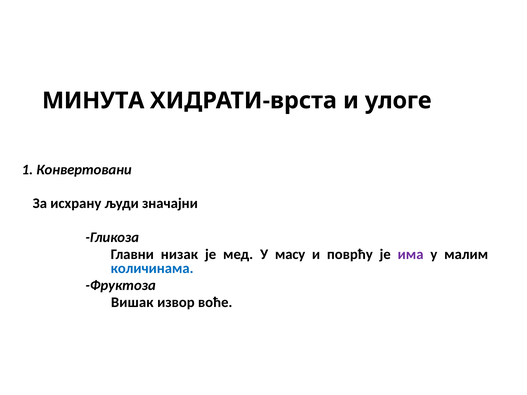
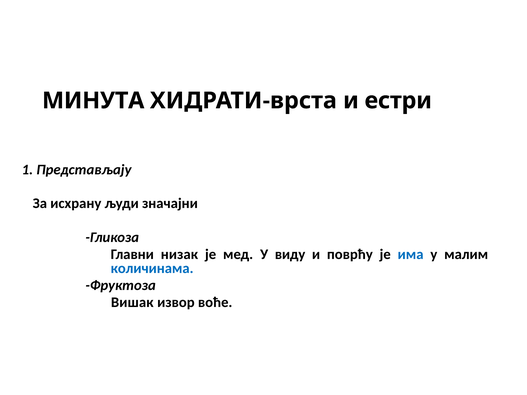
улоге: улоге -> естри
Конвертовани: Конвертовани -> Представљају
масу: масу -> виду
има colour: purple -> blue
